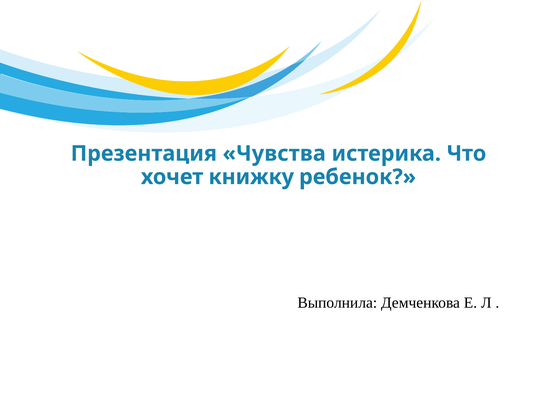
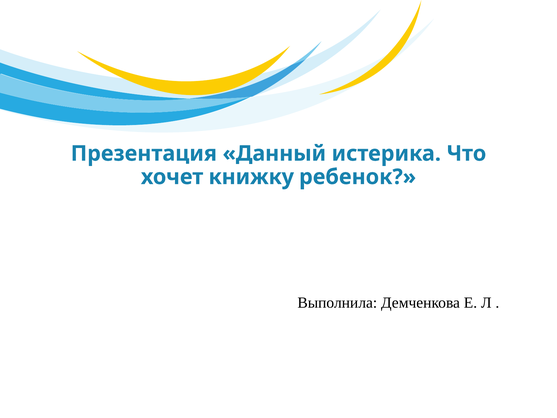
Чувства: Чувства -> Данный
